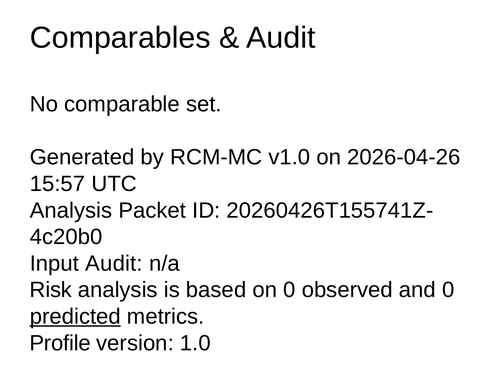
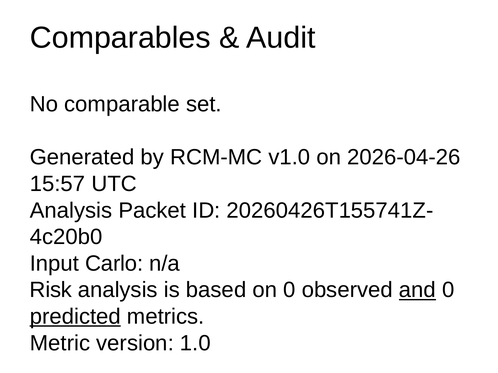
Input Audit: Audit -> Carlo
and underline: none -> present
Profile: Profile -> Metric
